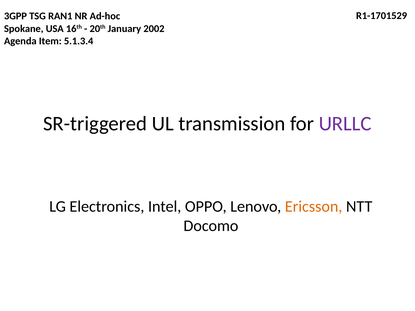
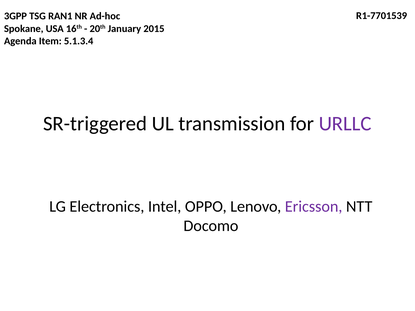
R1-1701529: R1-1701529 -> R1-7701539
2002: 2002 -> 2015
Ericsson colour: orange -> purple
